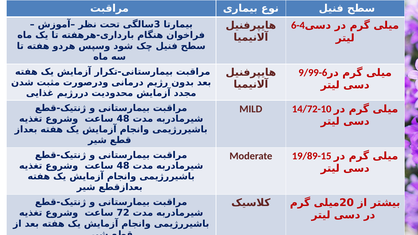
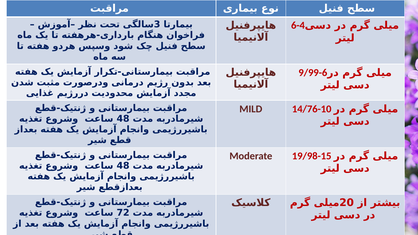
14/72-10: 14/72-10 -> 14/76-10
19/89-15: 19/89-15 -> 19/98-15
